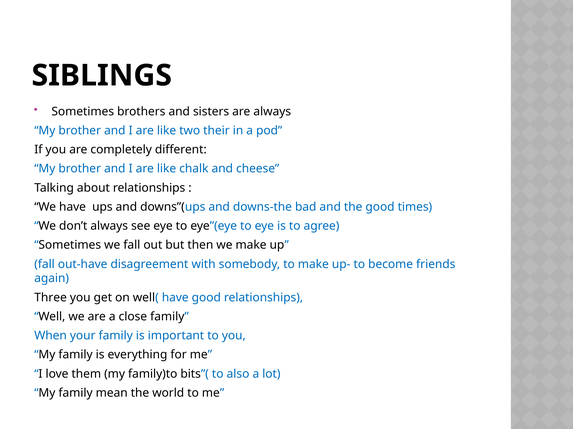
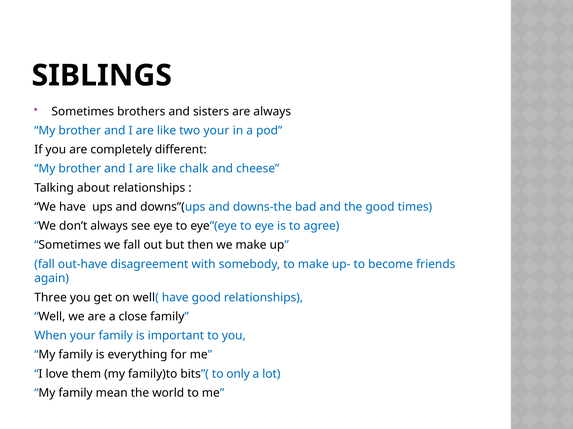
two their: their -> your
also: also -> only
